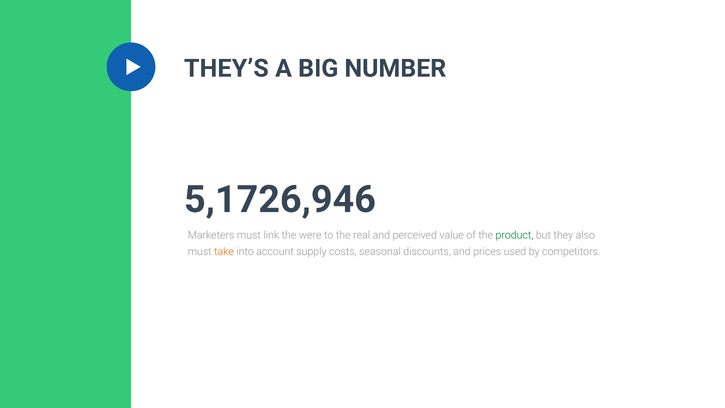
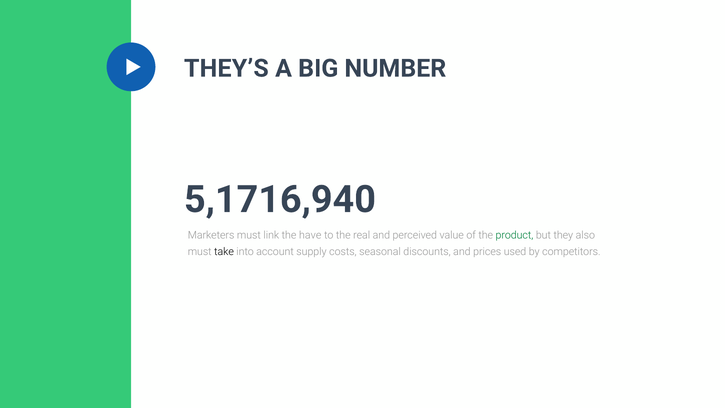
5,1726,946: 5,1726,946 -> 5,1716,940
were: were -> have
take colour: orange -> black
